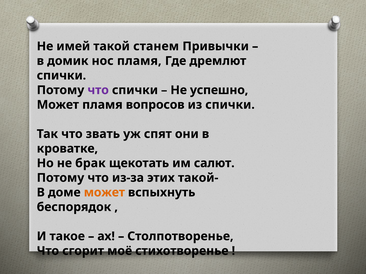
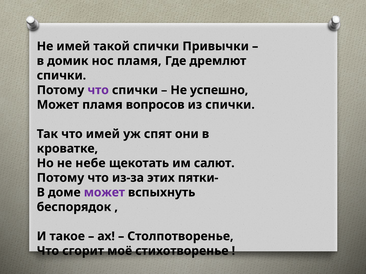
такой станем: станем -> спички
что звать: звать -> имей
брак: брак -> небе
такой-: такой- -> пятки-
может at (104, 193) colour: orange -> purple
